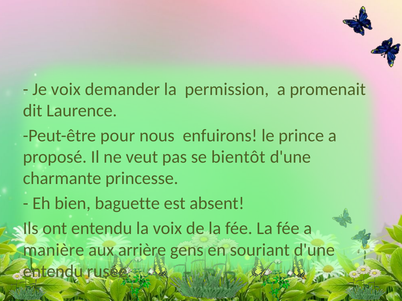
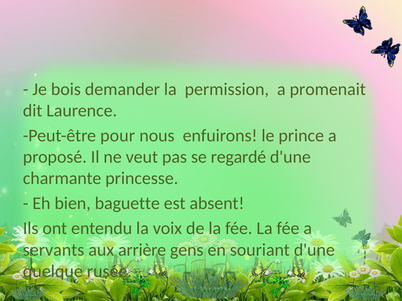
Je voix: voix -> bois
bientôt: bientôt -> regardé
manière: manière -> servants
entendu at (53, 272): entendu -> quelque
